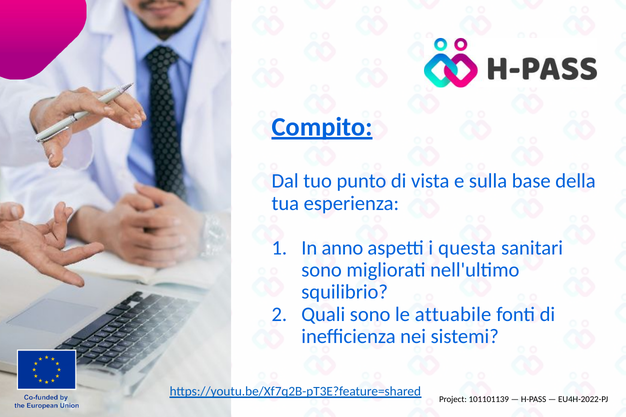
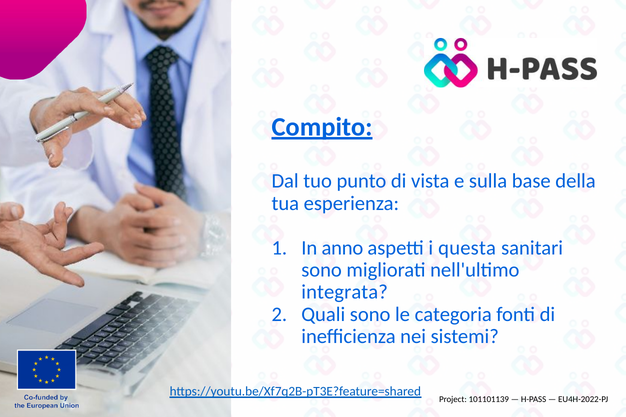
squilibrio: squilibrio -> integrata
attuabile: attuabile -> categoria
